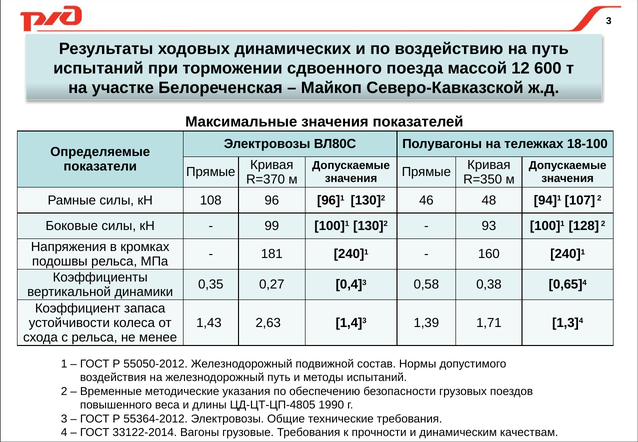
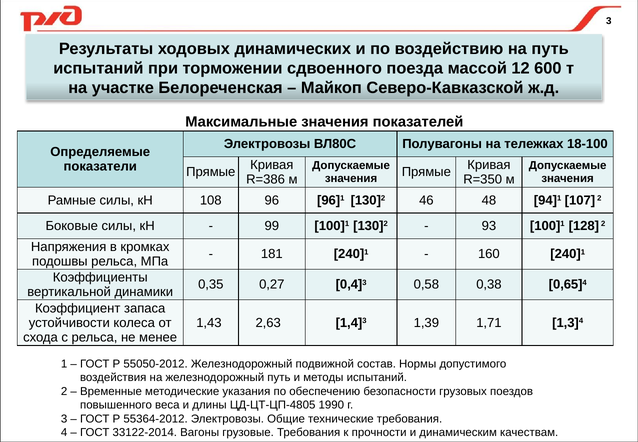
R=370: R=370 -> R=386
